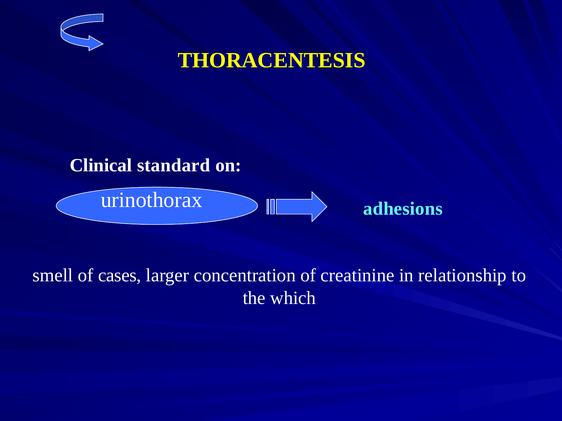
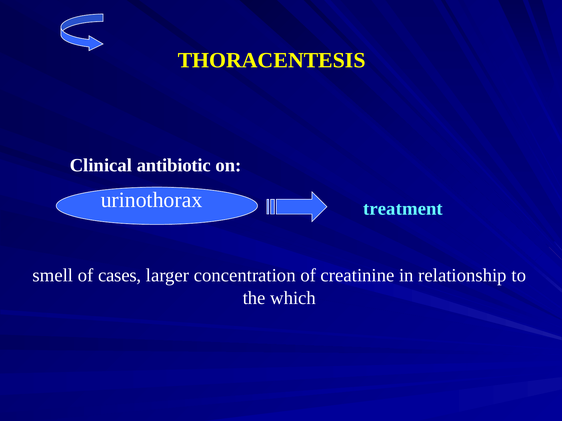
standard: standard -> antibiotic
adhesions: adhesions -> treatment
